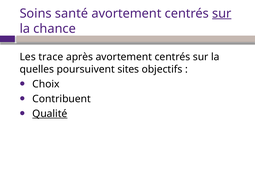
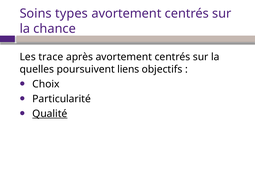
santé: santé -> types
sur at (222, 13) underline: present -> none
sites: sites -> liens
Contribuent: Contribuent -> Particularité
